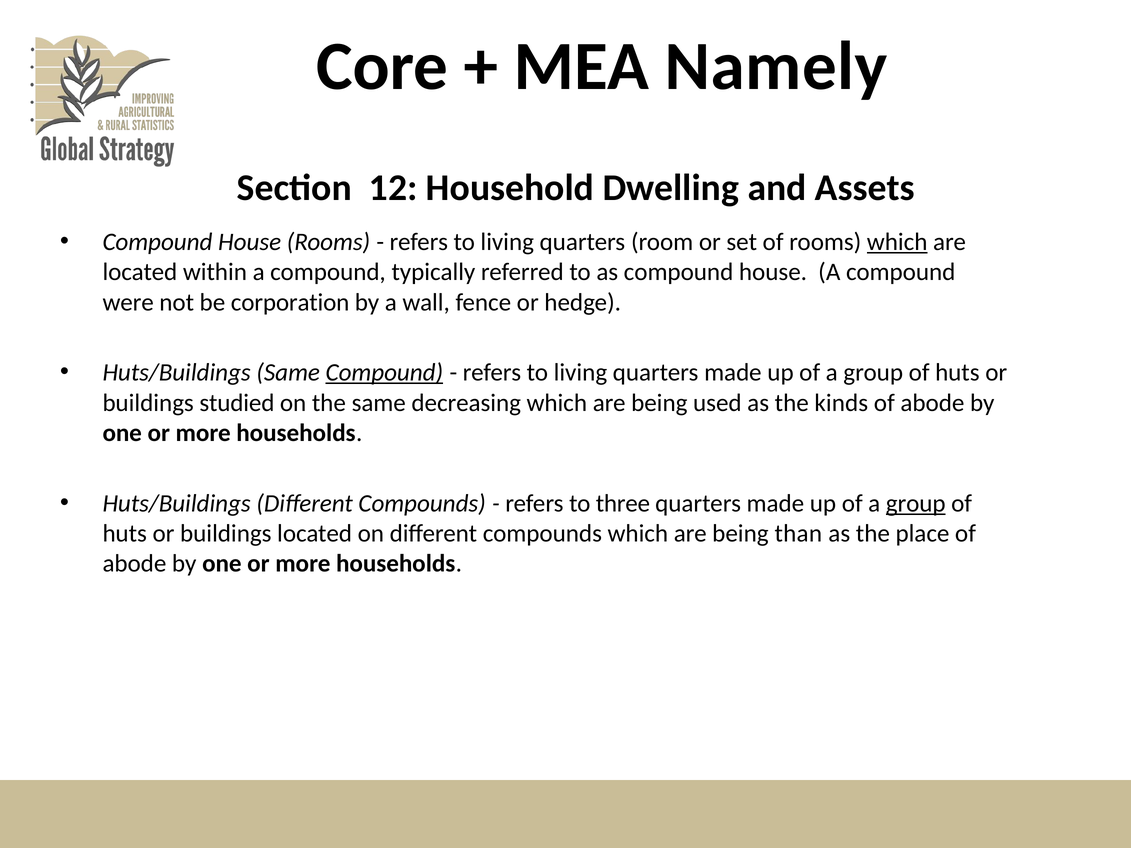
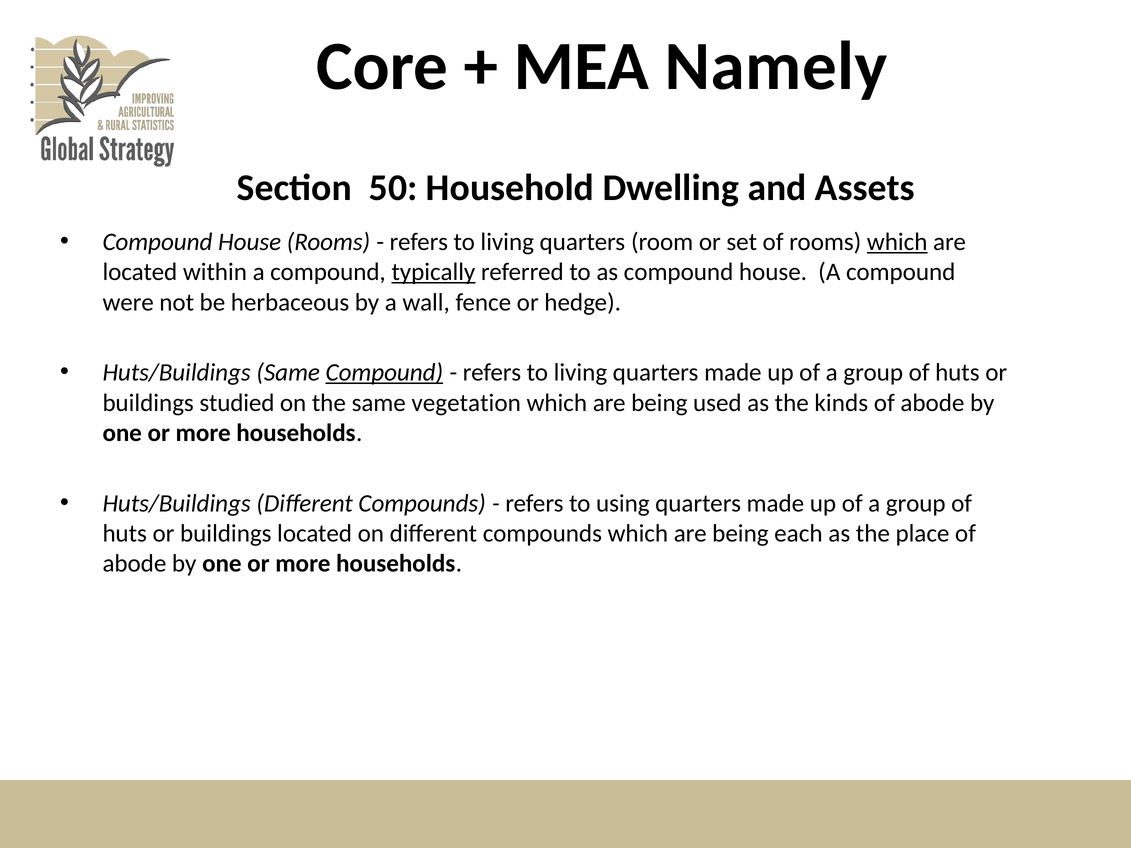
12: 12 -> 50
typically underline: none -> present
corporation: corporation -> herbaceous
decreasing: decreasing -> vegetation
three: three -> using
group at (916, 503) underline: present -> none
than: than -> each
